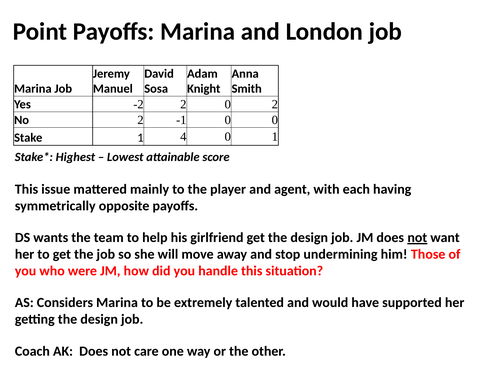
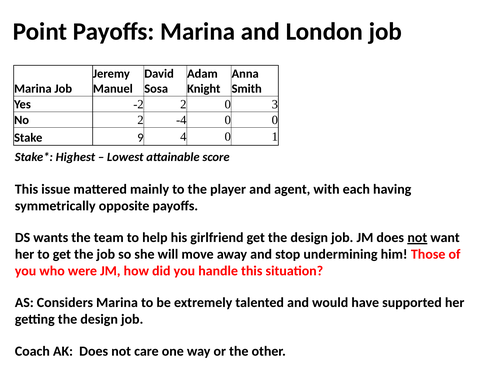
0 2: 2 -> 3
-1: -1 -> -4
Stake 1: 1 -> 9
